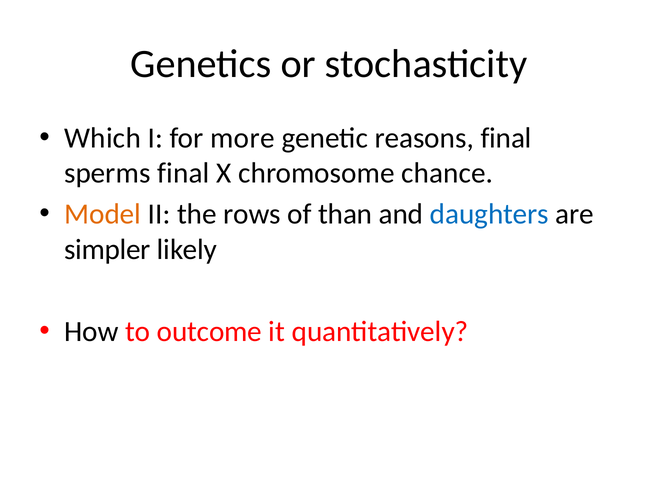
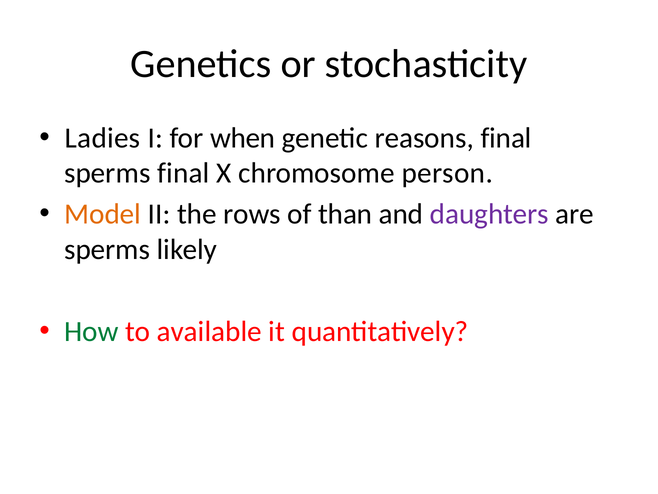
Which: Which -> Ladies
more: more -> when
chance: chance -> person
daughters colour: blue -> purple
simpler at (107, 249): simpler -> sperms
How colour: black -> green
outcome: outcome -> available
